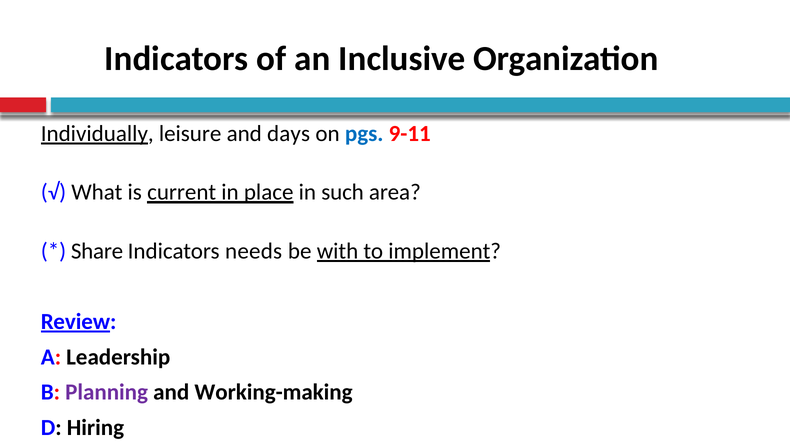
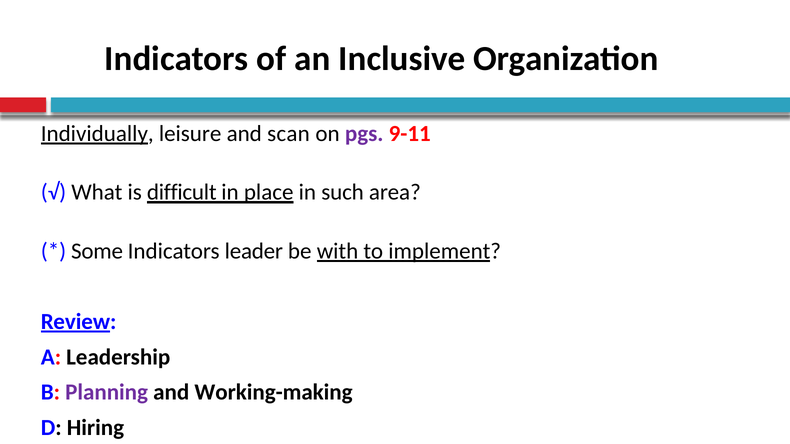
days: days -> scan
pgs colour: blue -> purple
current: current -> difficult
Share: Share -> Some
needs: needs -> leader
